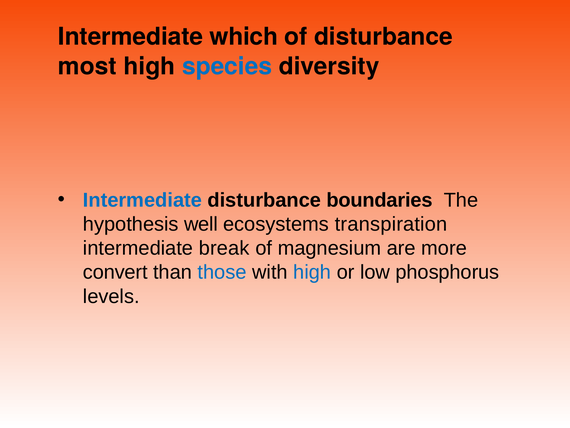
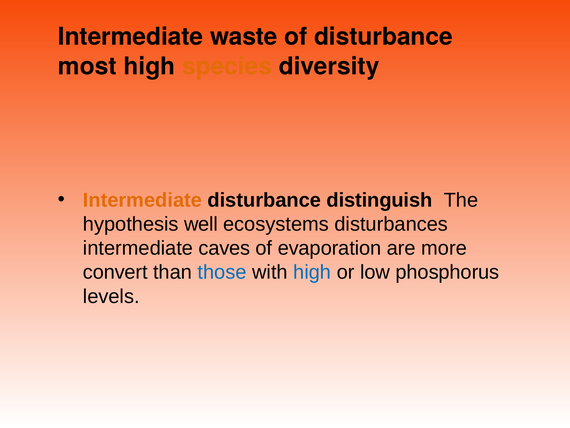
which: which -> waste
species colour: blue -> orange
Intermediate at (142, 200) colour: blue -> orange
boundaries: boundaries -> distinguish
transpiration: transpiration -> disturbances
break: break -> caves
magnesium: magnesium -> evaporation
